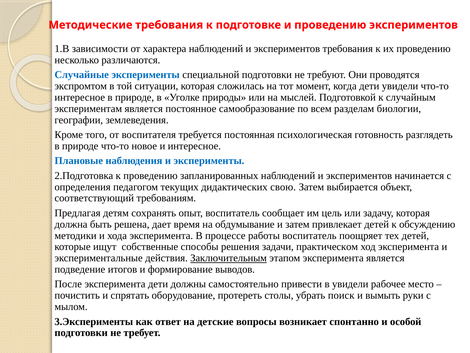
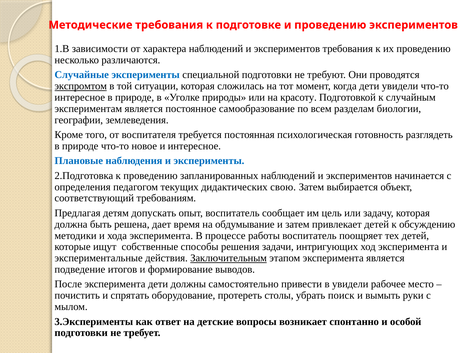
экспромтом underline: none -> present
мыслей: мыслей -> красоту
сохранять: сохранять -> допускать
практическом: практическом -> интригующих
